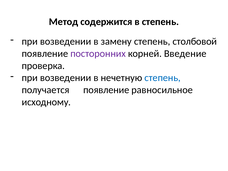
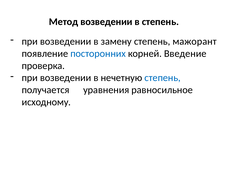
Метод содержится: содержится -> возведении
столбовой: столбовой -> мажорант
посторонних colour: purple -> blue
получается появление: появление -> уравнения
